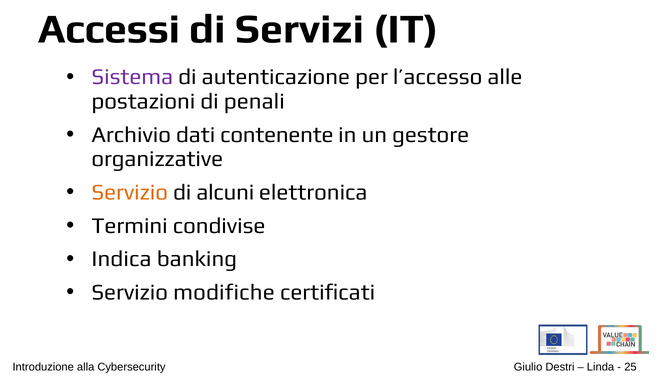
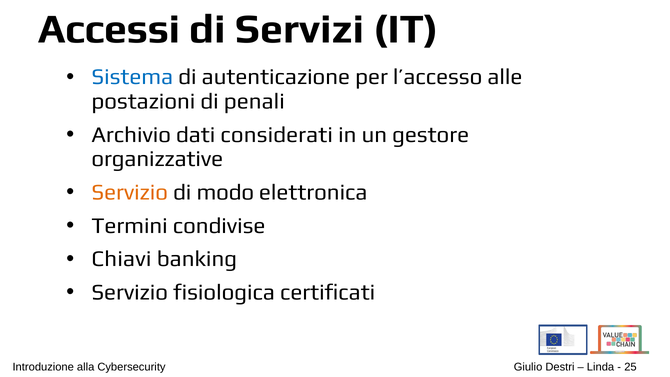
Sistema colour: purple -> blue
contenente: contenente -> considerati
alcuni: alcuni -> modo
Indica: Indica -> Chiavi
modifiche: modifiche -> fisiologica
